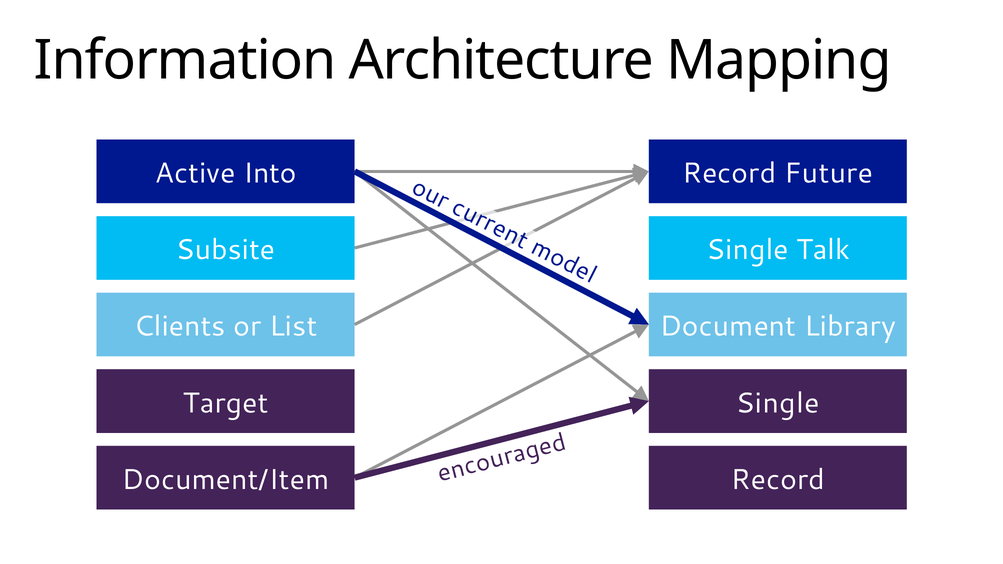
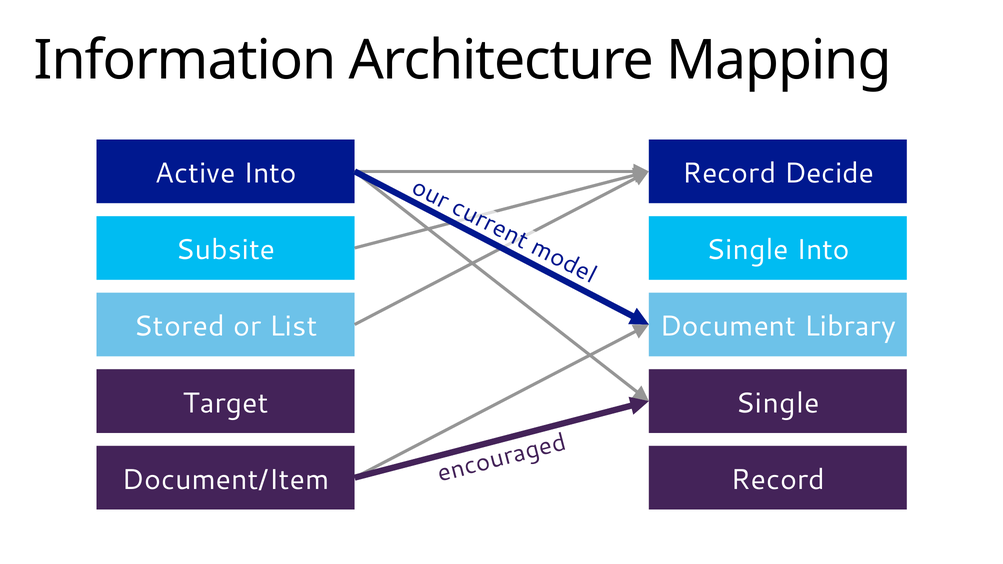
Future: Future -> Decide
Single Talk: Talk -> Into
Clients: Clients -> Stored
